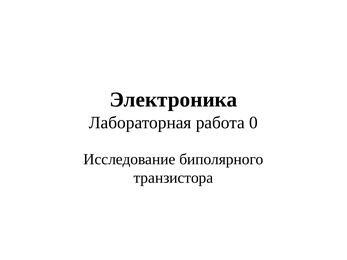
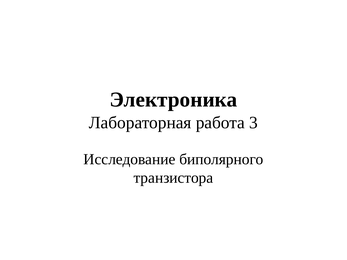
0: 0 -> 3
